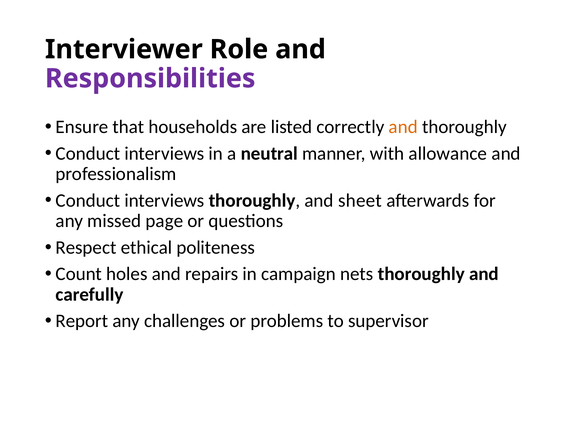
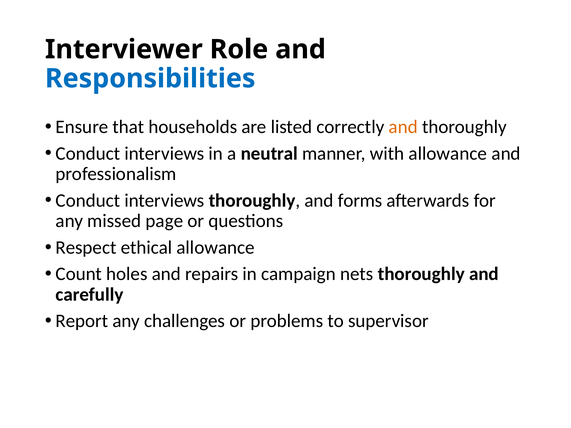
Responsibilities colour: purple -> blue
sheet: sheet -> forms
ethical politeness: politeness -> allowance
